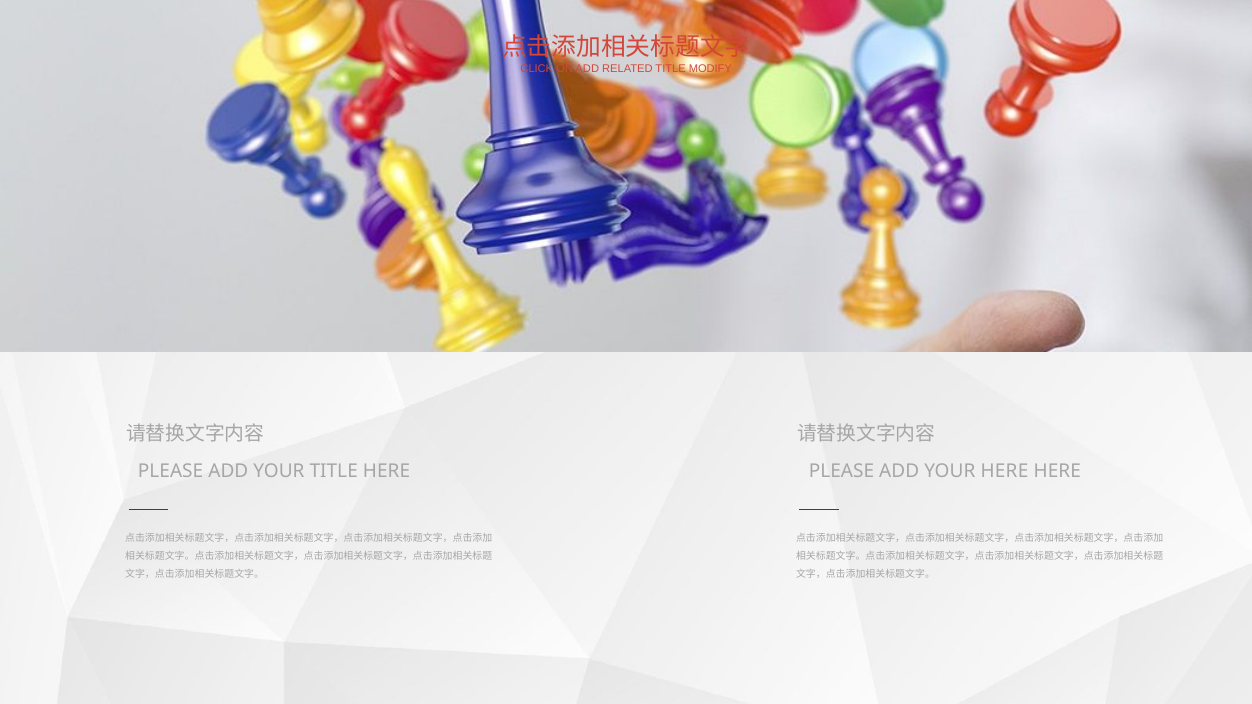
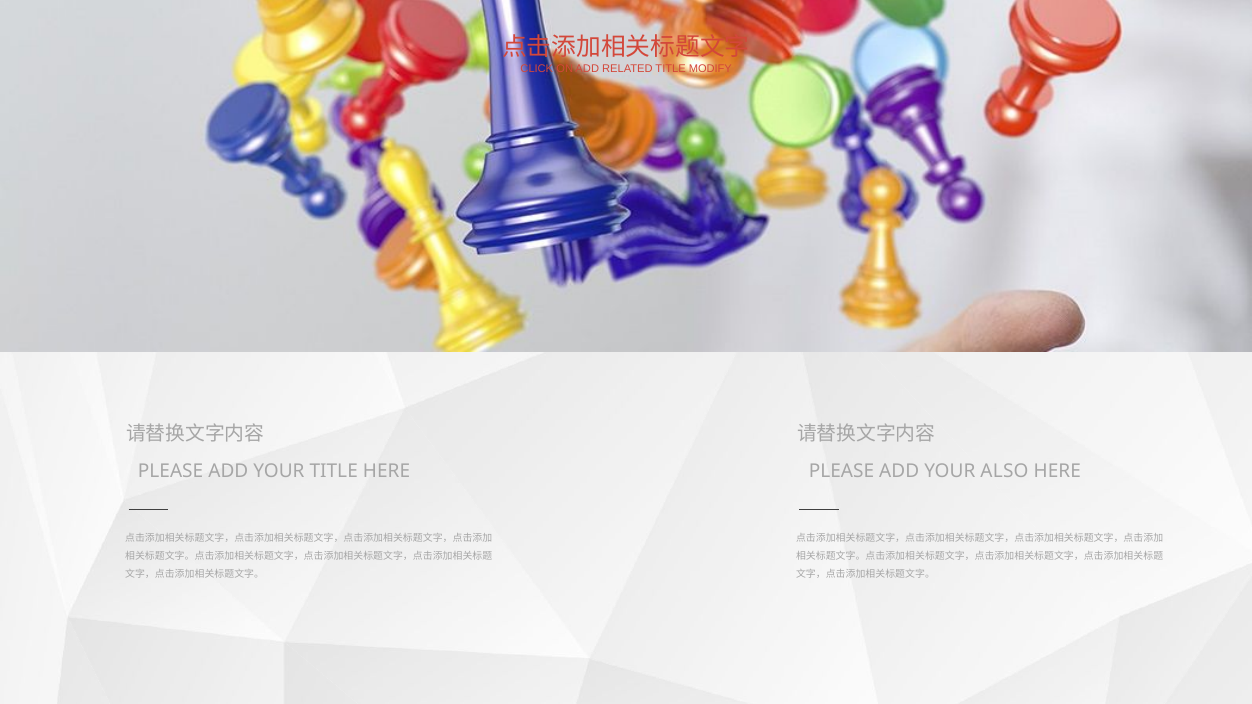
YOUR HERE: HERE -> ALSO
